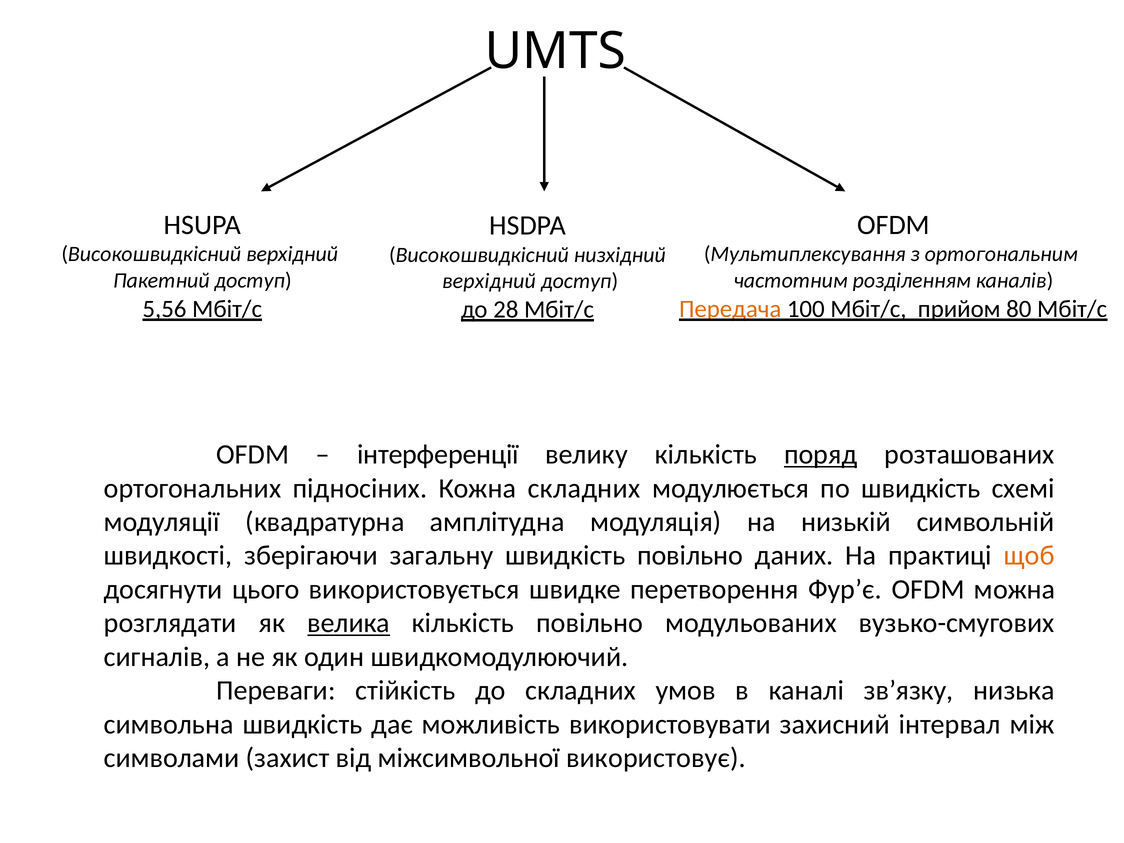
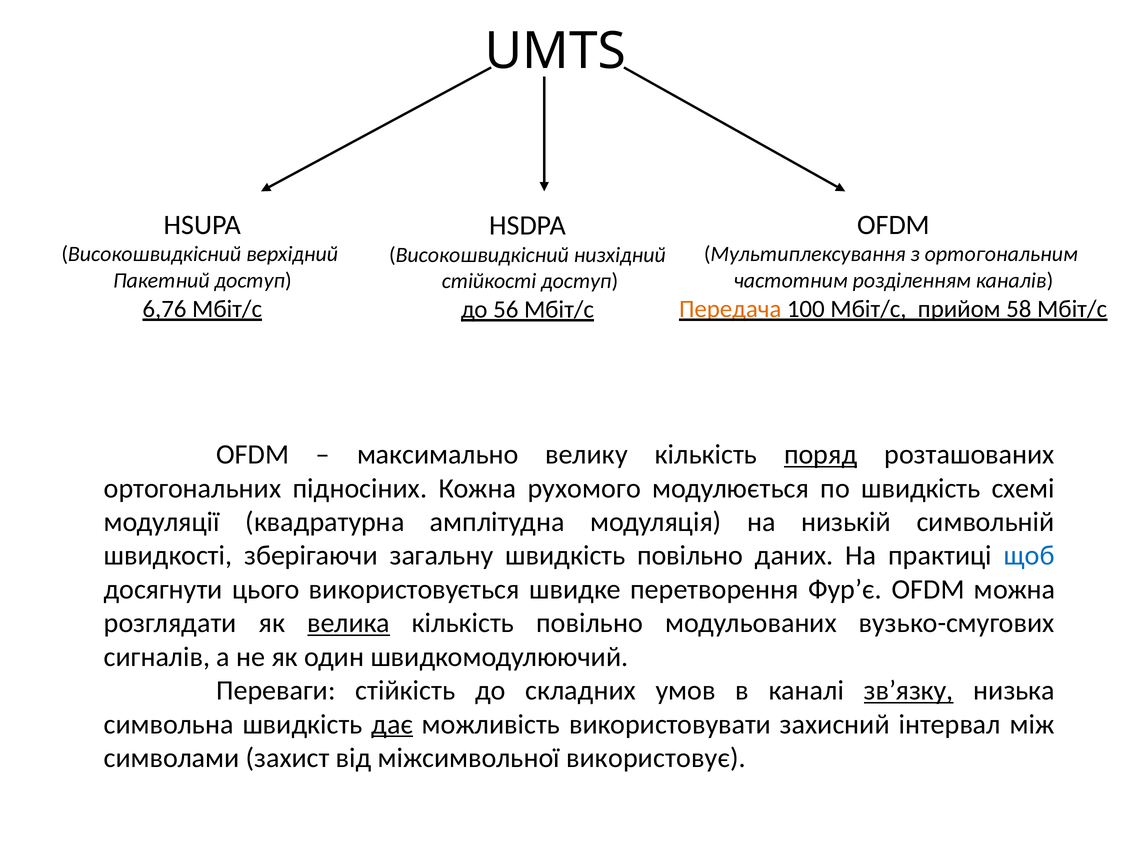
верхідний at (489, 281): верхідний -> стійкості
5,56: 5,56 -> 6,76
80: 80 -> 58
28: 28 -> 56
інтерференції: інтерференції -> максимально
Кожна складних: складних -> рухомого
щоб colour: orange -> blue
зв’язку underline: none -> present
дає underline: none -> present
